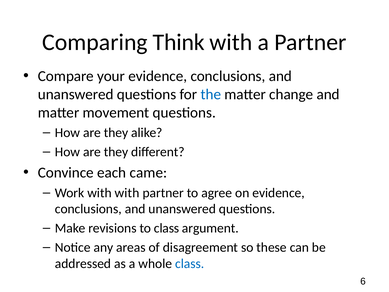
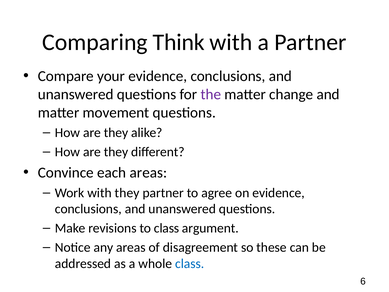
the colour: blue -> purple
each came: came -> areas
with with: with -> they
